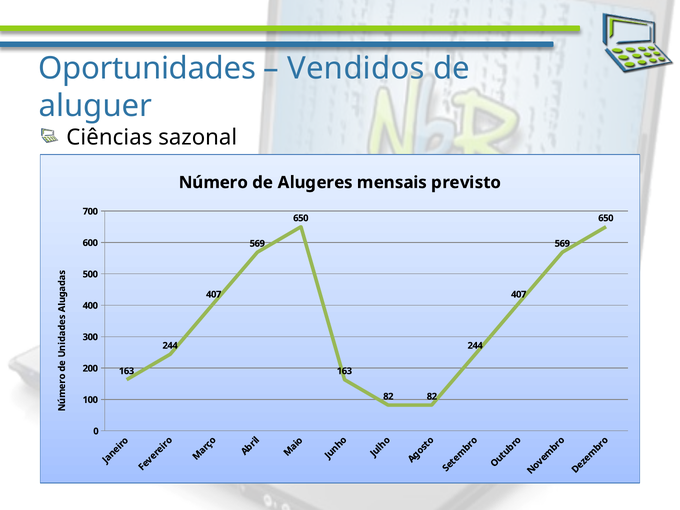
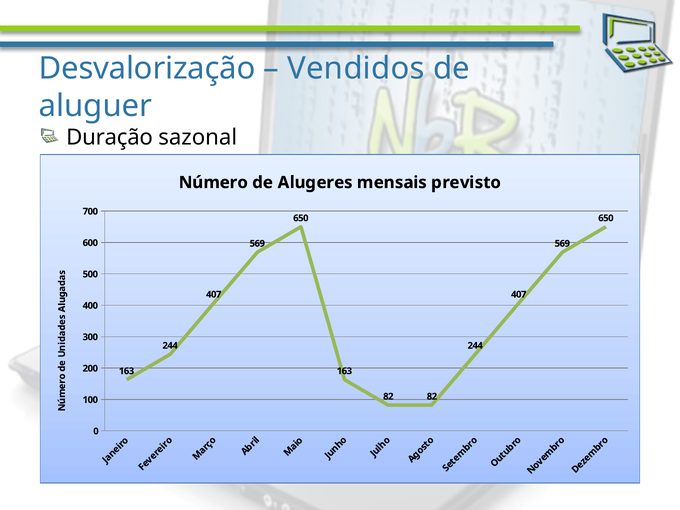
Oportunidades: Oportunidades -> Desvalorização
Ciências: Ciências -> Duração
